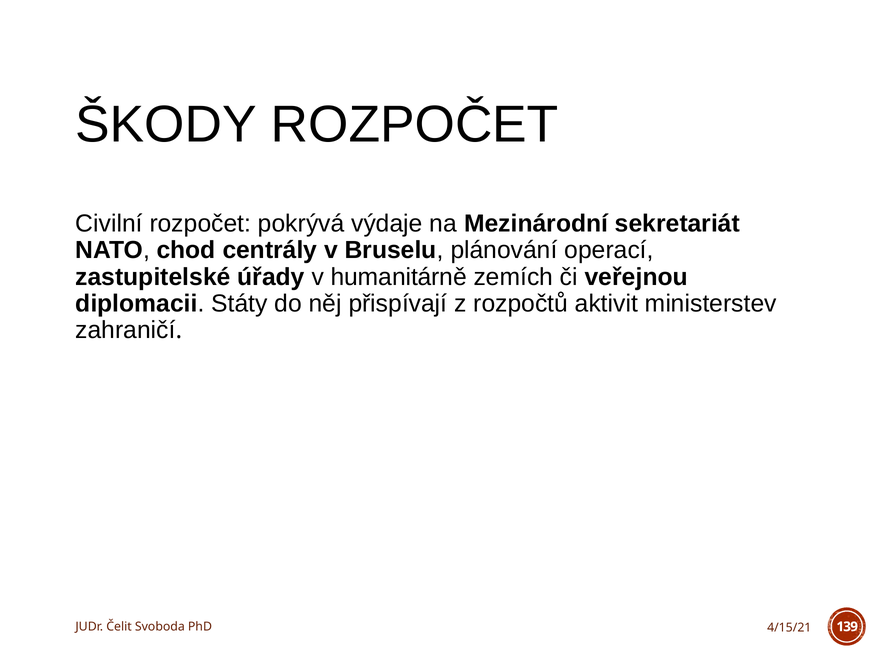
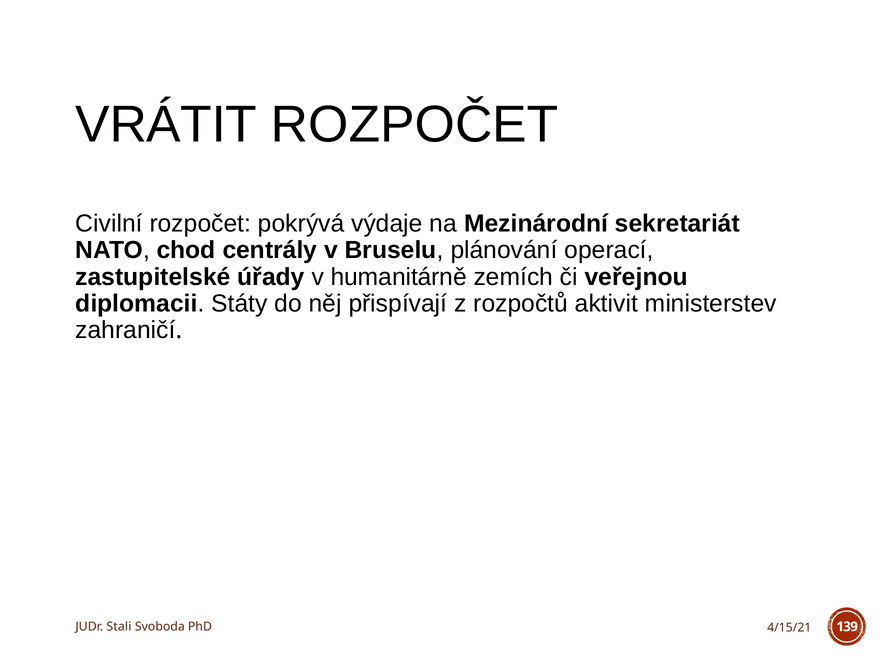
ŠKODY: ŠKODY -> VRÁTIT
Čelit: Čelit -> Stali
